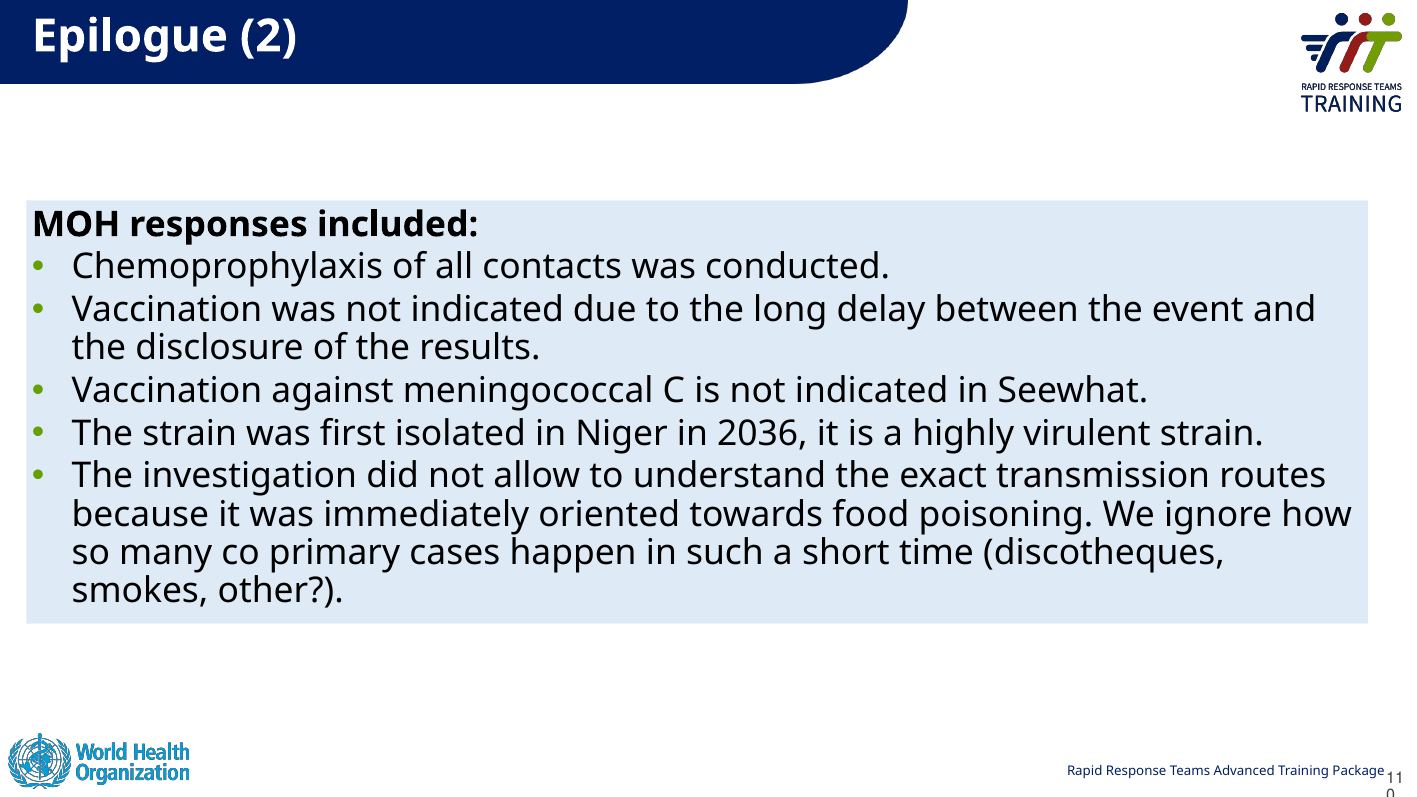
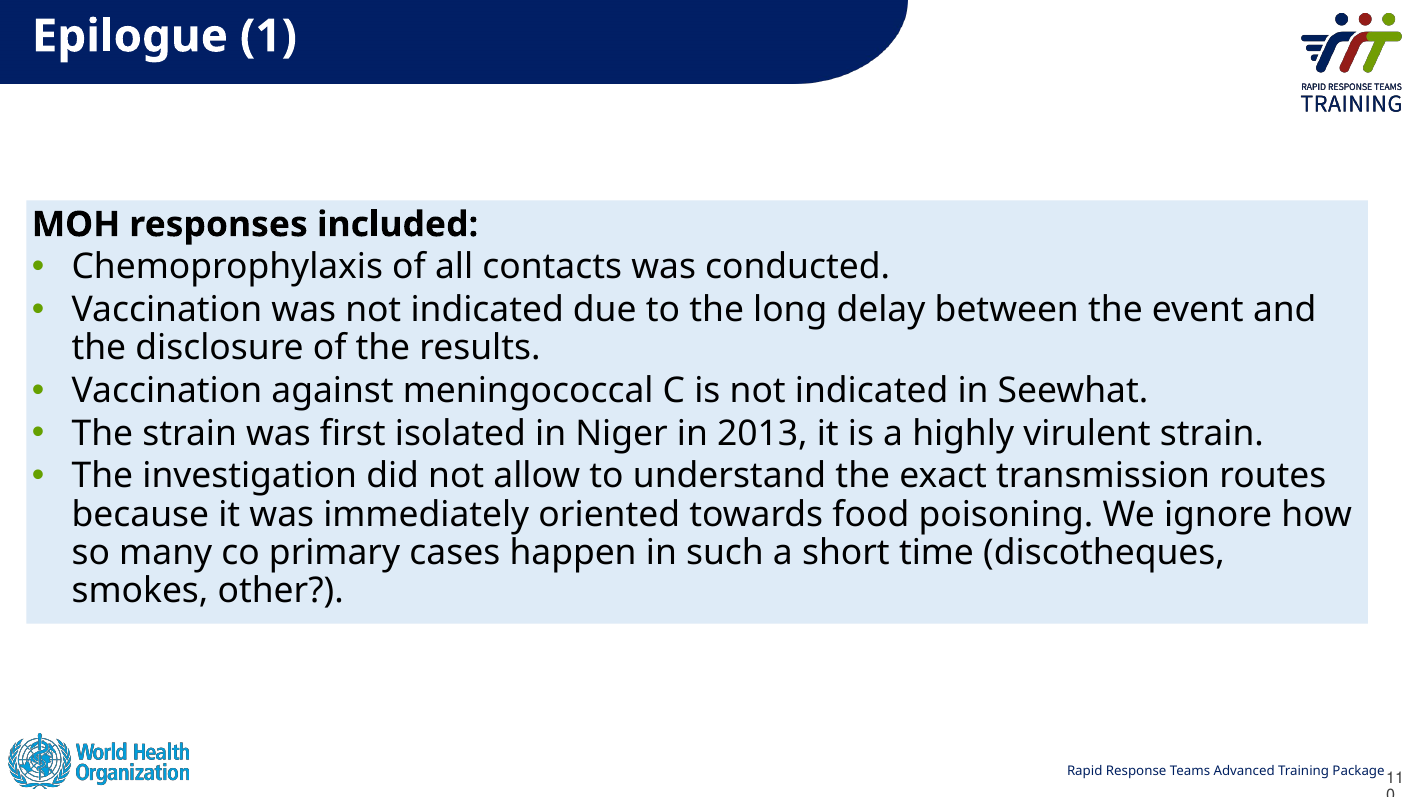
2: 2 -> 1
2036: 2036 -> 2013
